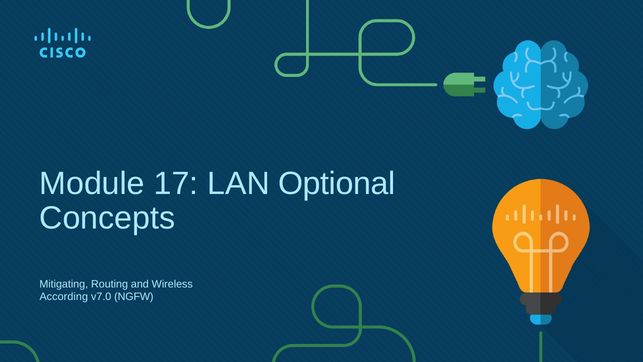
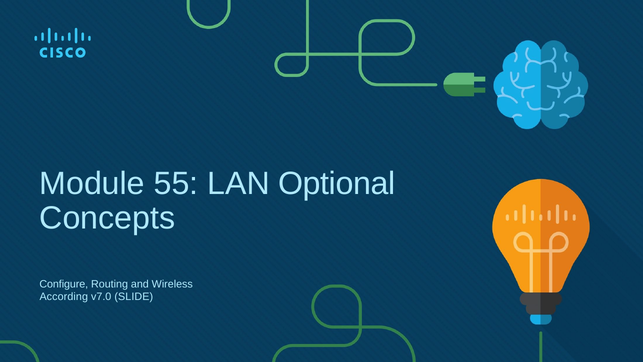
17: 17 -> 55
Mitigating: Mitigating -> Configure
NGFW: NGFW -> SLIDE
